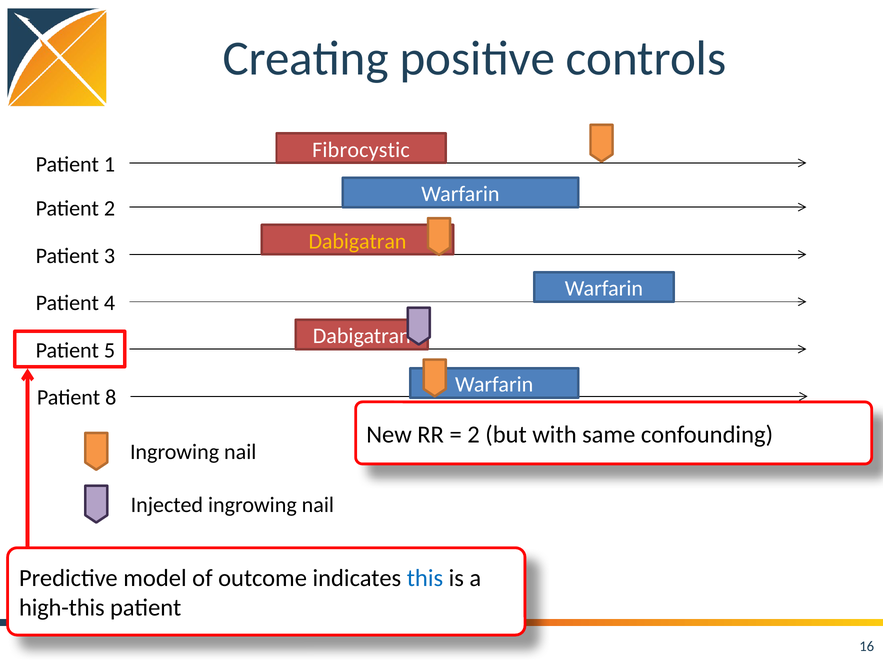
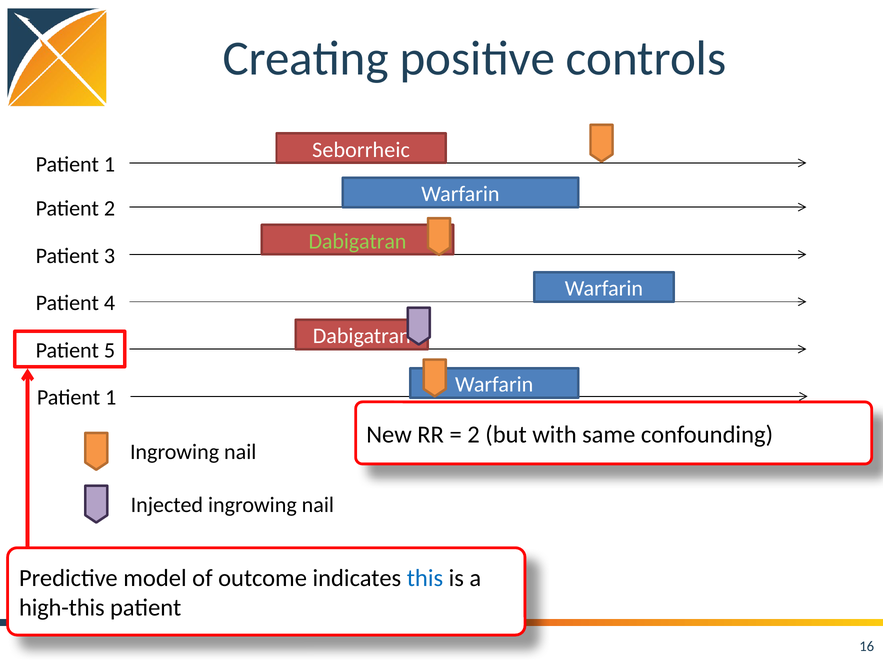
Fibrocystic: Fibrocystic -> Seborrheic
Dabigatran at (357, 241) colour: yellow -> light green
8 at (111, 397): 8 -> 1
